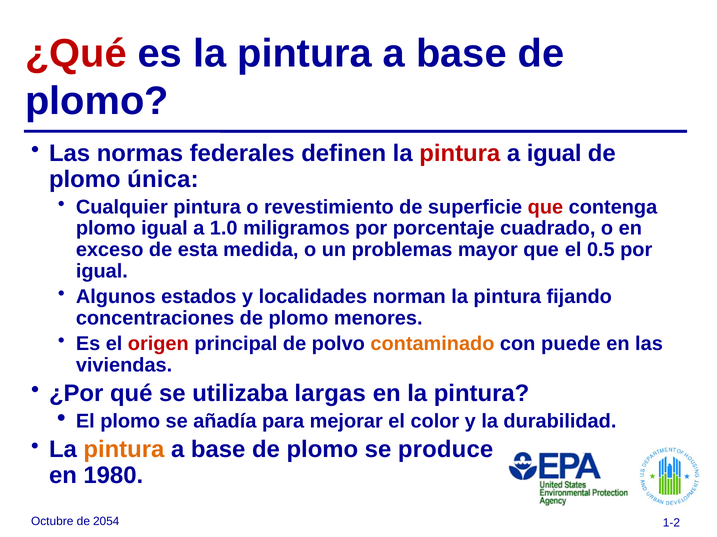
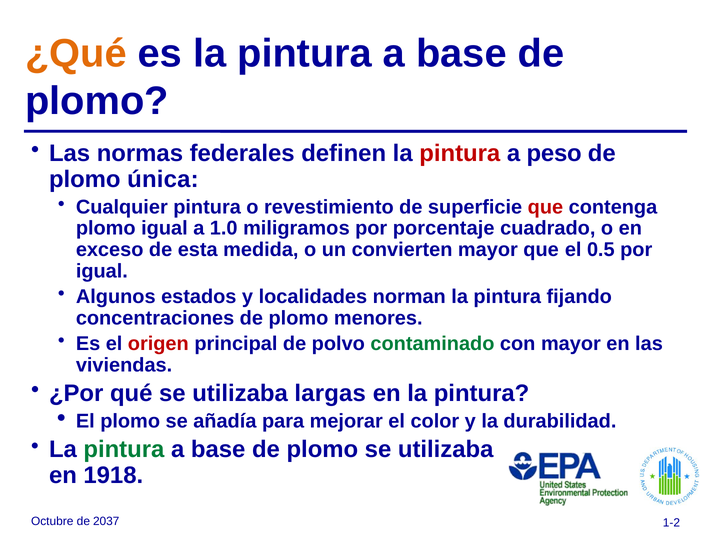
¿Qué colour: red -> orange
a igual: igual -> peso
problemas: problemas -> convierten
contaminado colour: orange -> green
con puede: puede -> mayor
pintura at (124, 450) colour: orange -> green
plomo se produce: produce -> utilizaba
1980: 1980 -> 1918
2054: 2054 -> 2037
